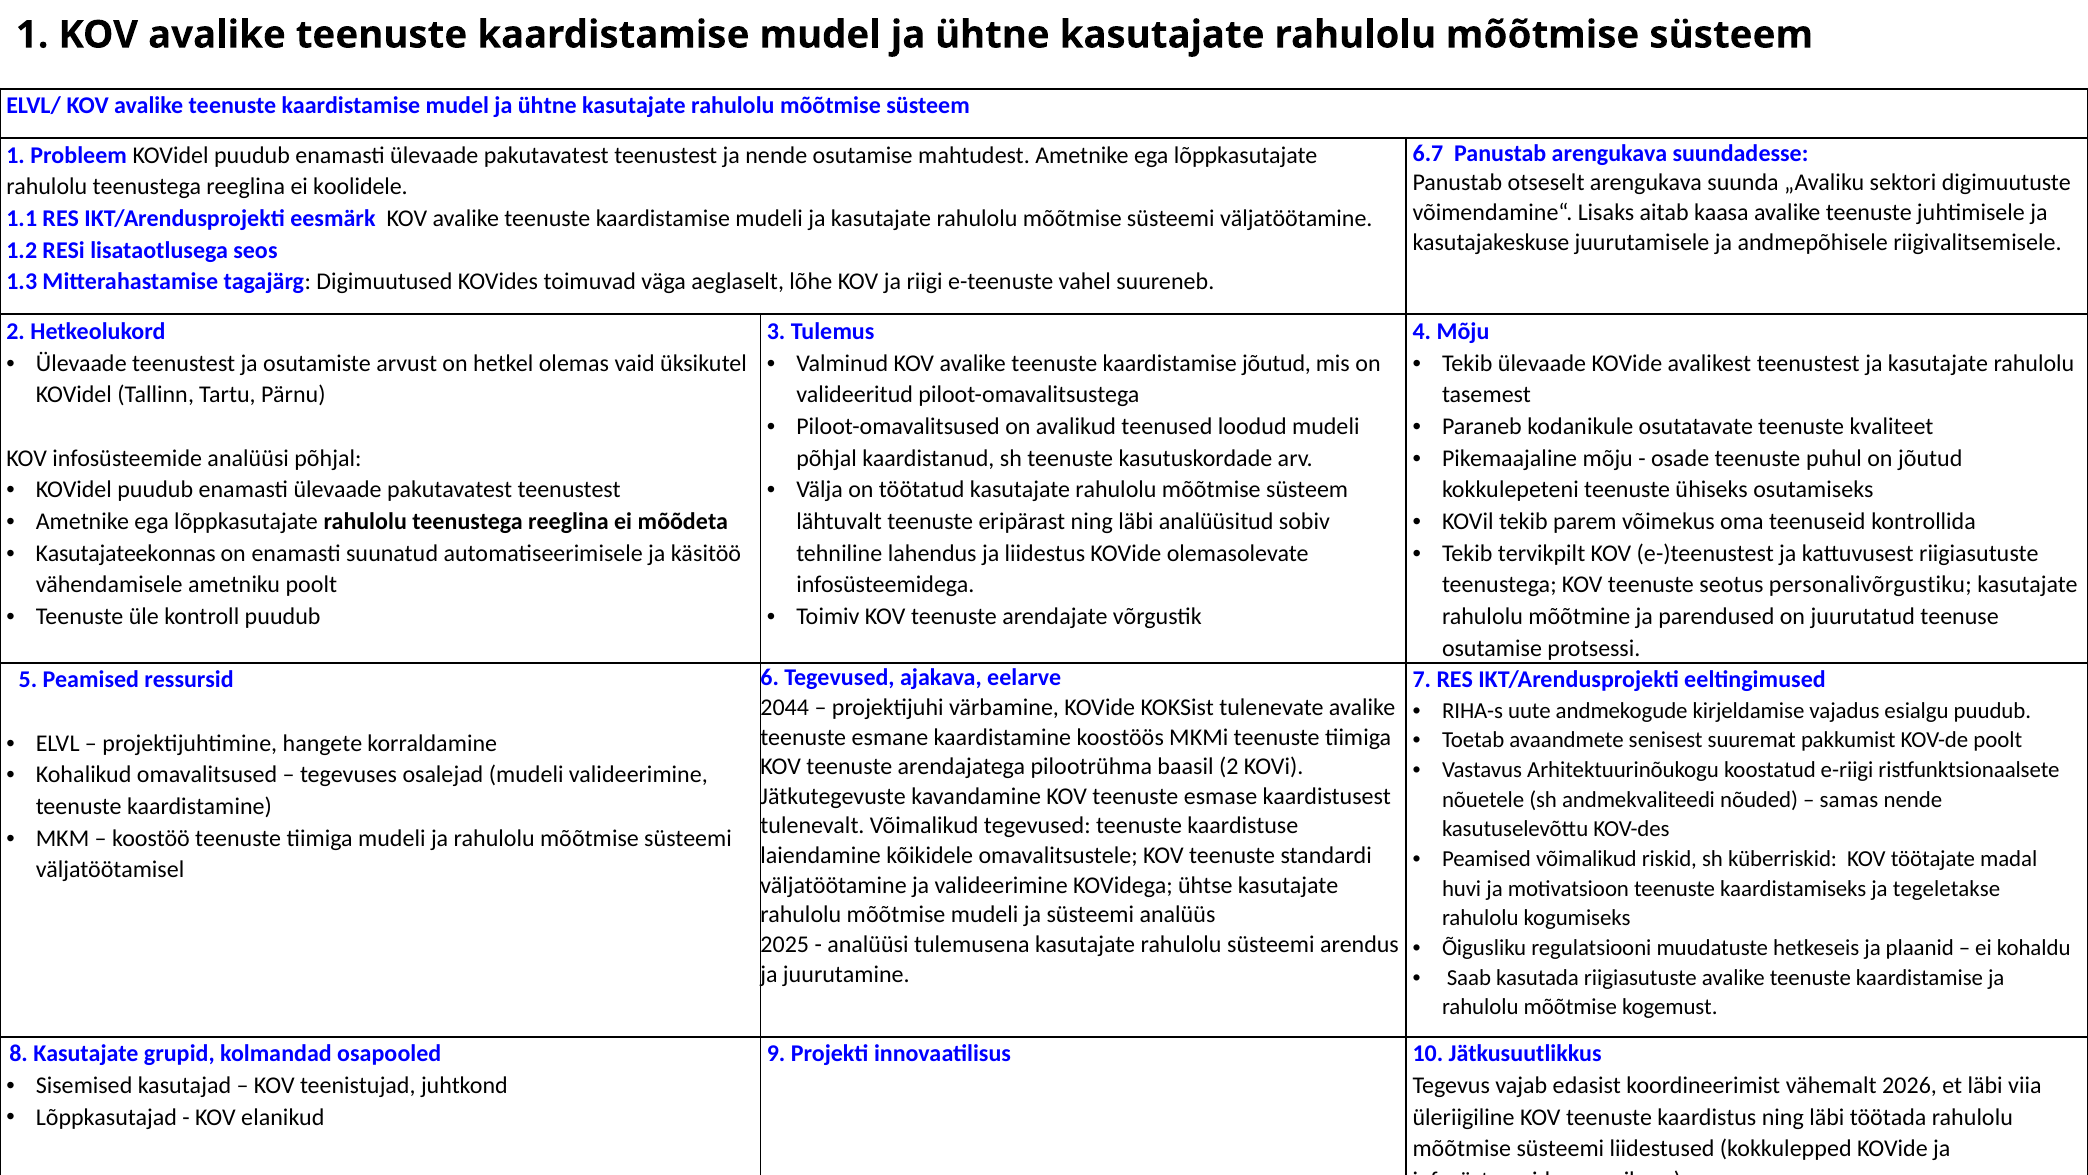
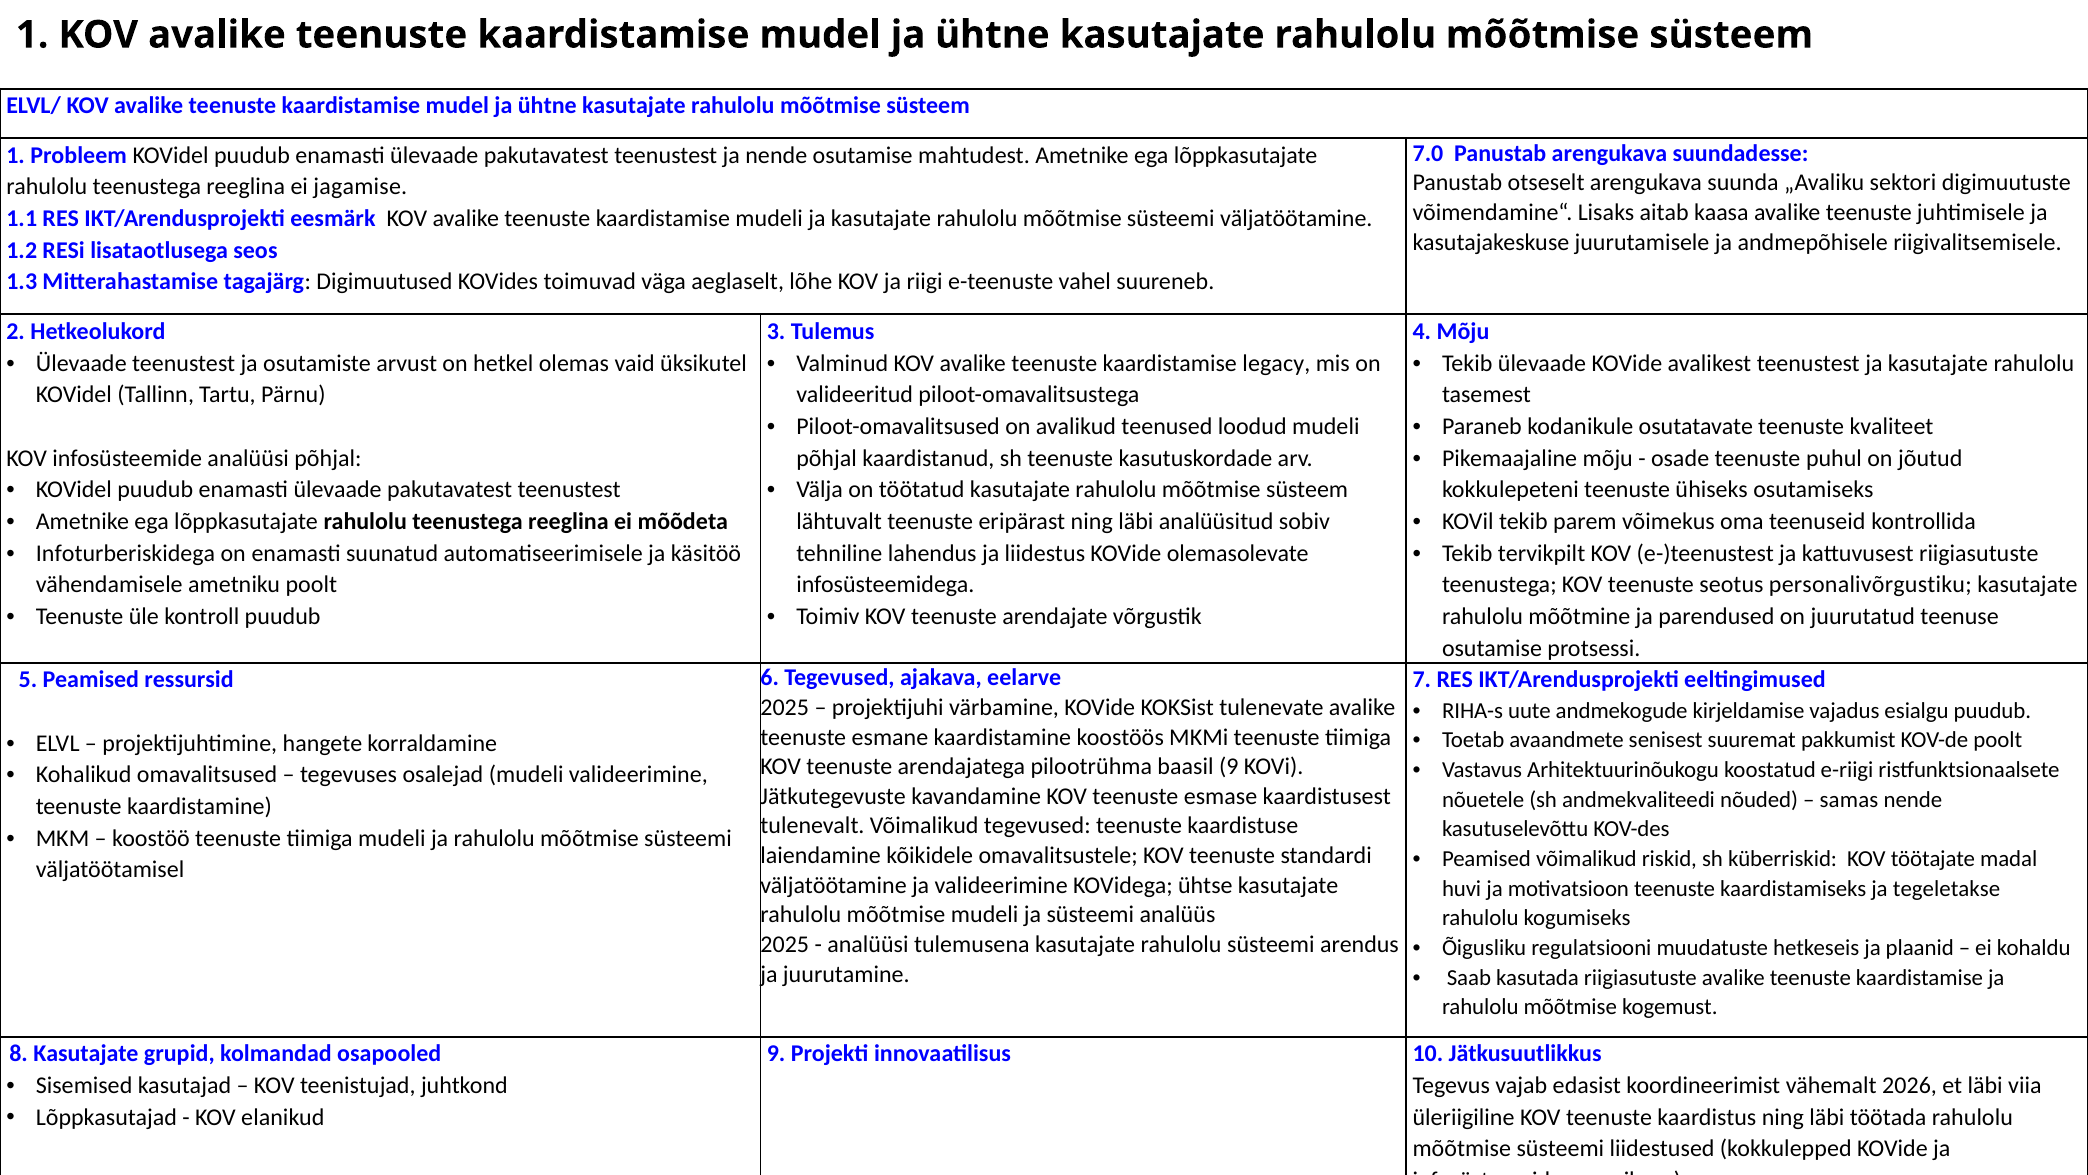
6.7: 6.7 -> 7.0
koolidele: koolidele -> jagamise
kaardistamise jõutud: jõutud -> legacy
Kasutajateekonnas: Kasutajateekonnas -> Infoturberiskidega
2044 at (785, 707): 2044 -> 2025
baasil 2: 2 -> 9
